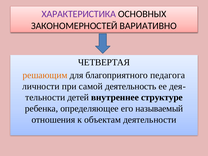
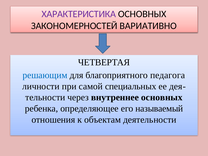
решающим colour: orange -> blue
деятельность: деятельность -> специальных
детей: детей -> через
внутреннее структуре: структуре -> основных
